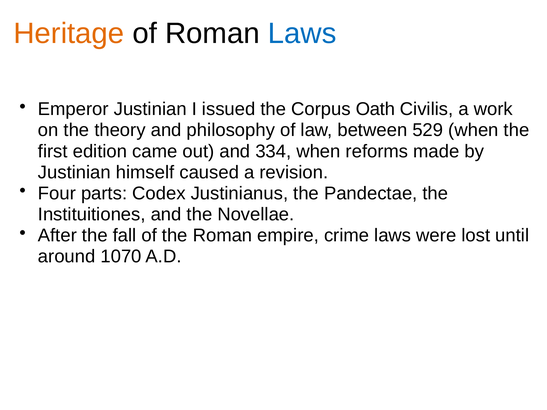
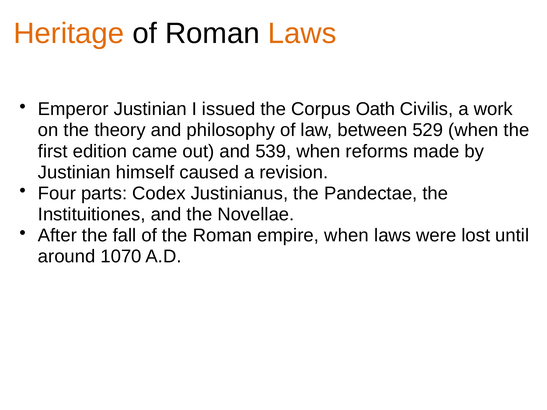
Laws at (302, 34) colour: blue -> orange
334: 334 -> 539
empire crime: crime -> when
